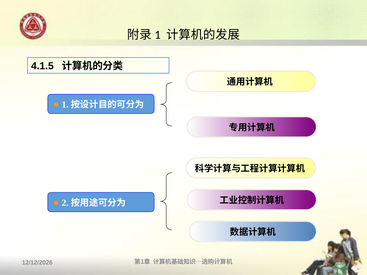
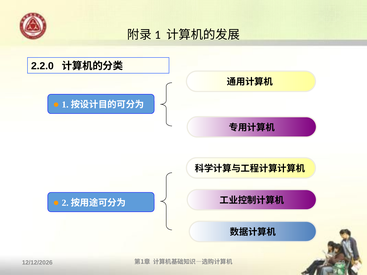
4.1.5: 4.1.5 -> 2.2.0
